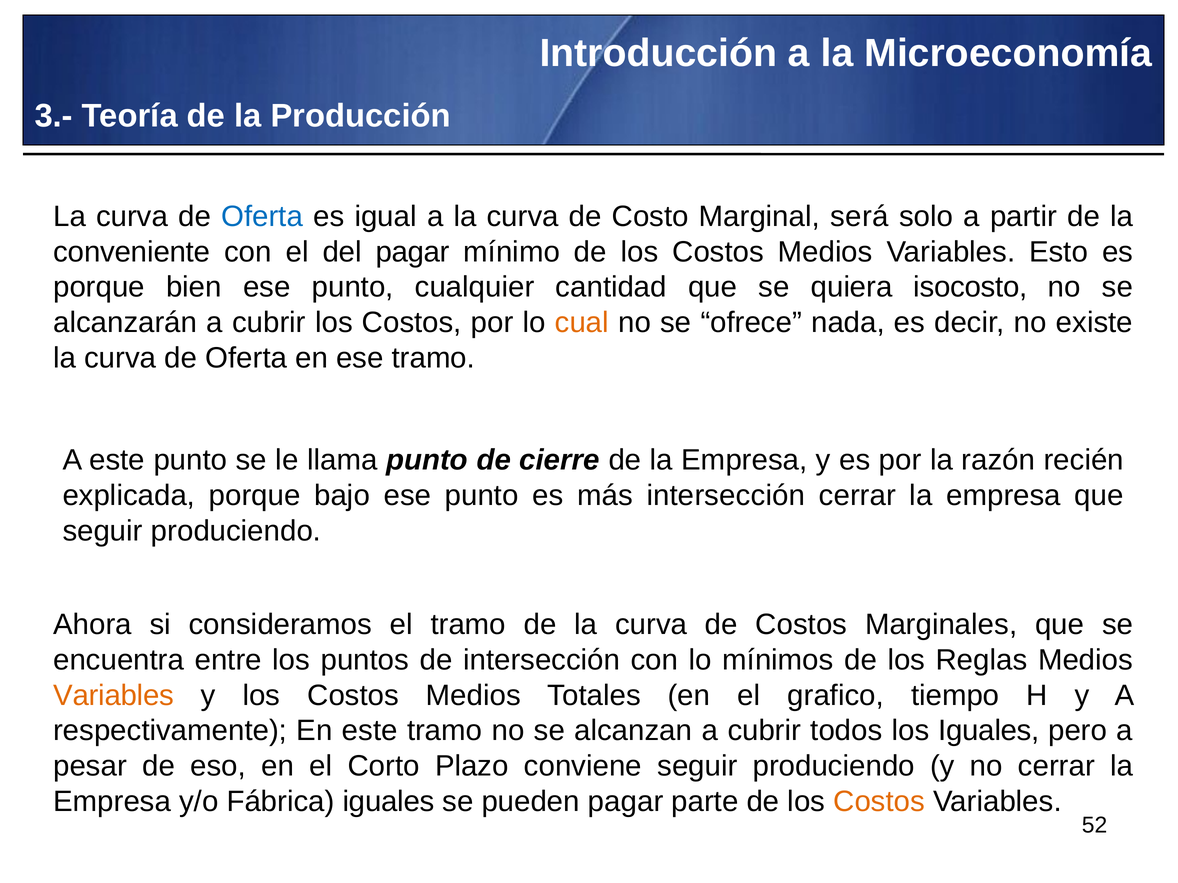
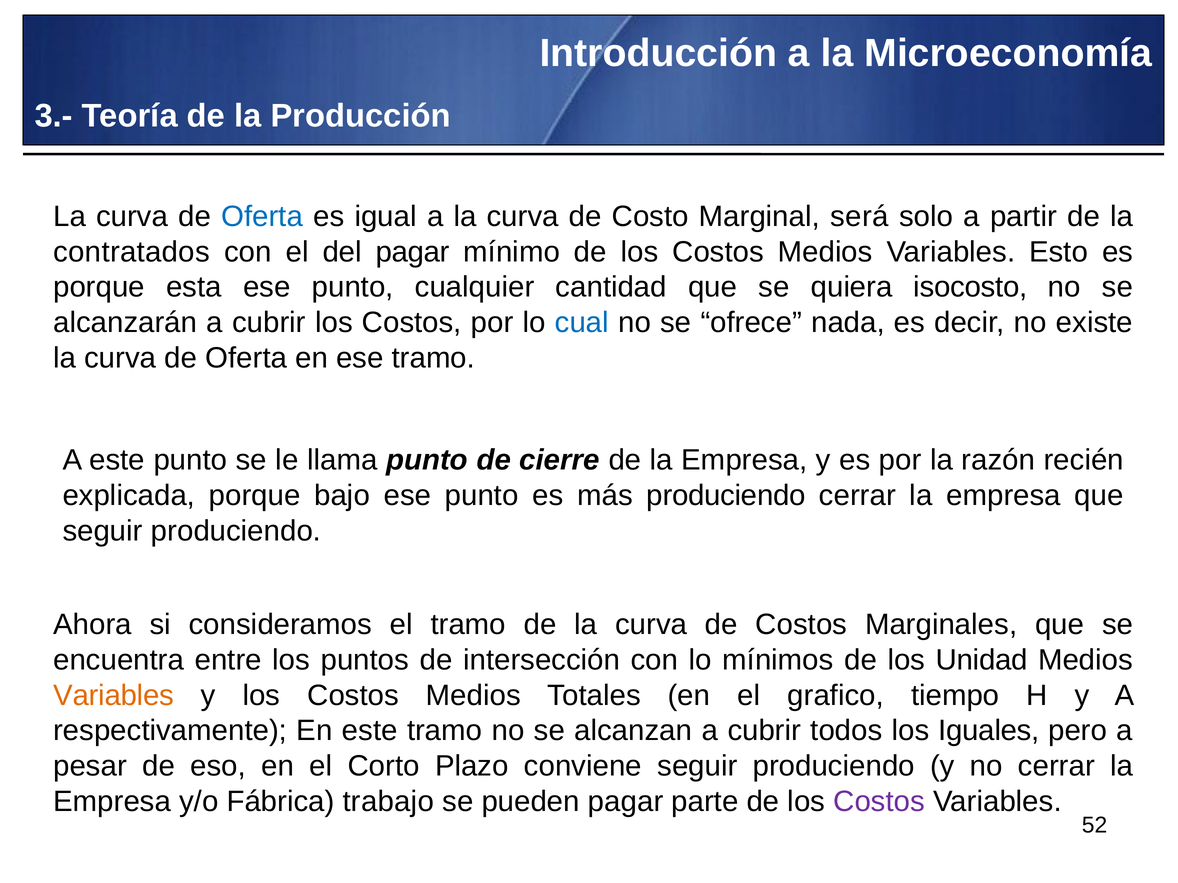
conveniente: conveniente -> contratados
bien: bien -> esta
cual colour: orange -> blue
más intersección: intersección -> produciendo
Reglas: Reglas -> Unidad
Fábrica iguales: iguales -> trabajo
Costos at (879, 802) colour: orange -> purple
